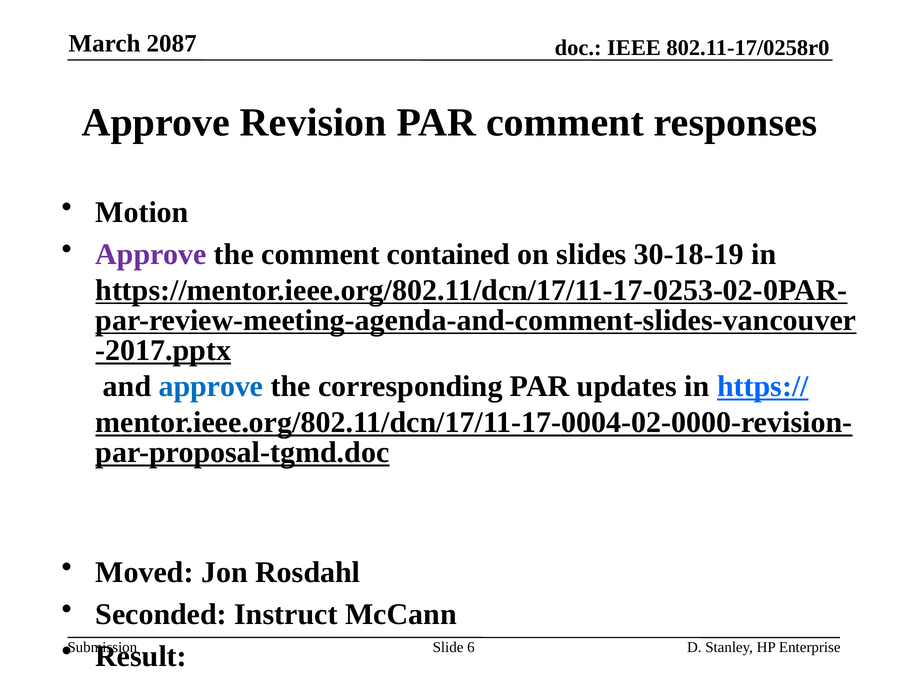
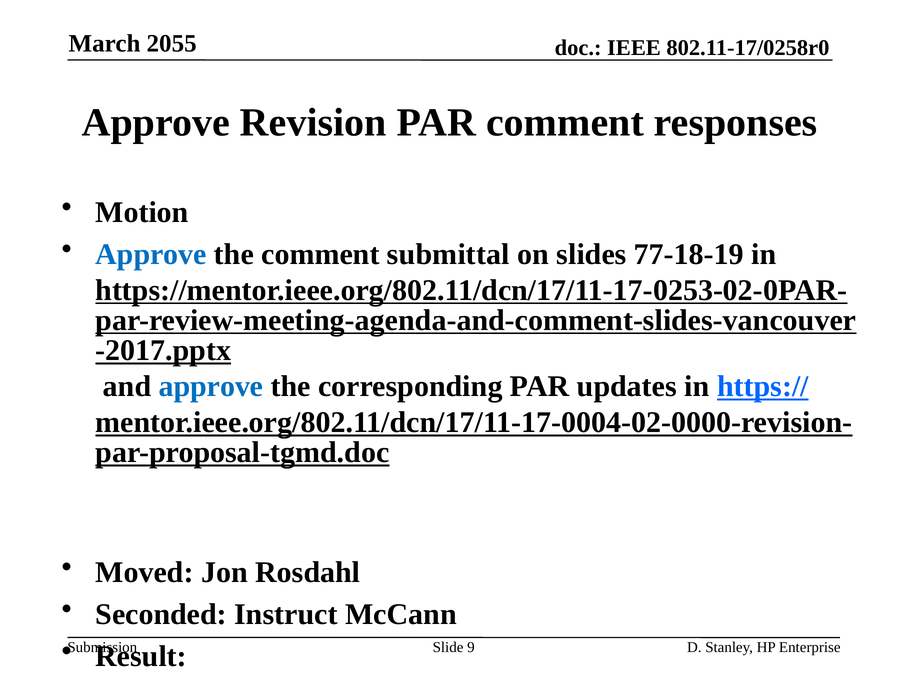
2087: 2087 -> 2055
Approve at (151, 254) colour: purple -> blue
contained: contained -> submittal
30-18-19: 30-18-19 -> 77-18-19
6: 6 -> 9
